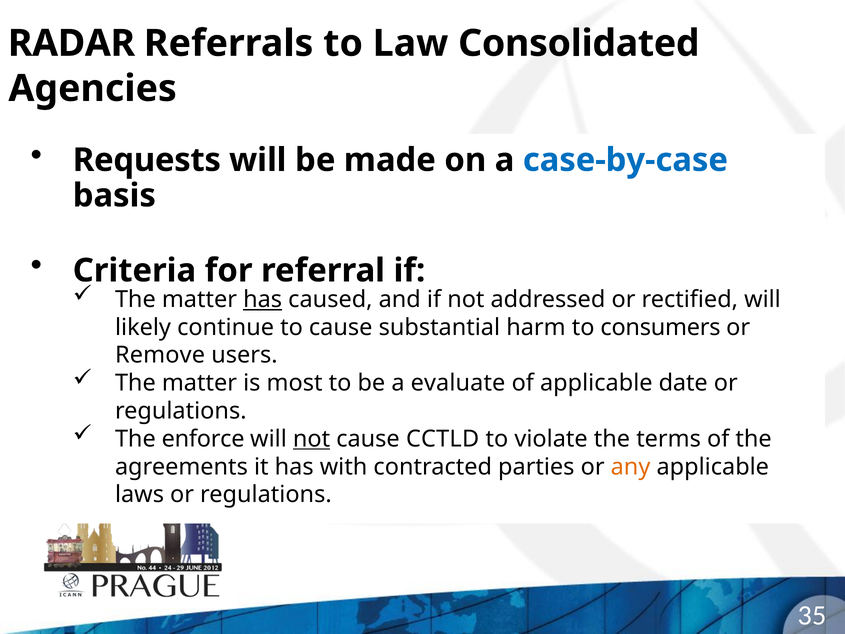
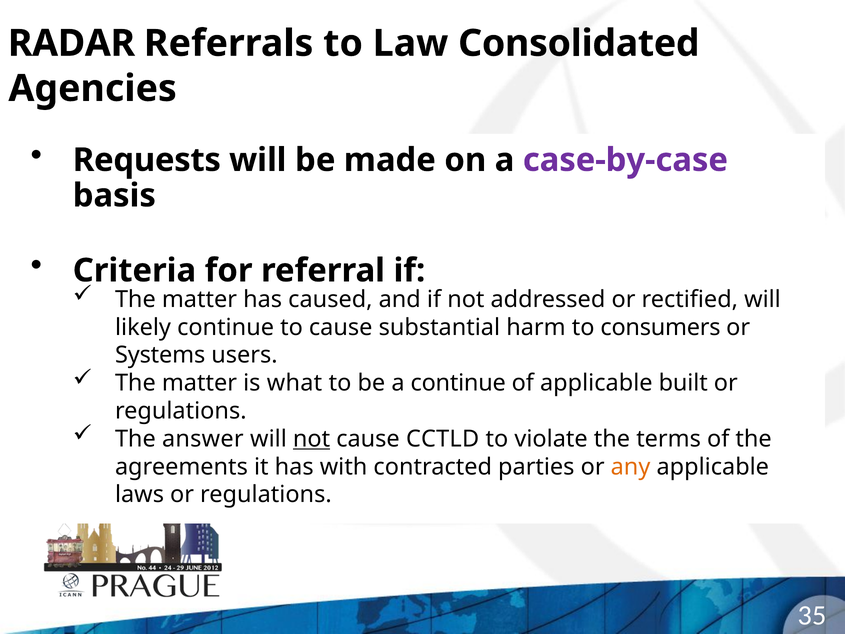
case-by-case colour: blue -> purple
has at (263, 299) underline: present -> none
Remove: Remove -> Systems
most: most -> what
a evaluate: evaluate -> continue
date: date -> built
enforce: enforce -> answer
